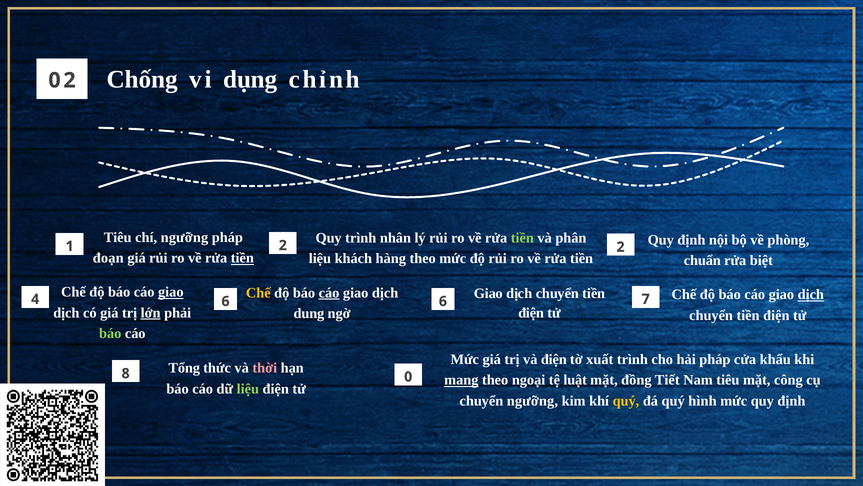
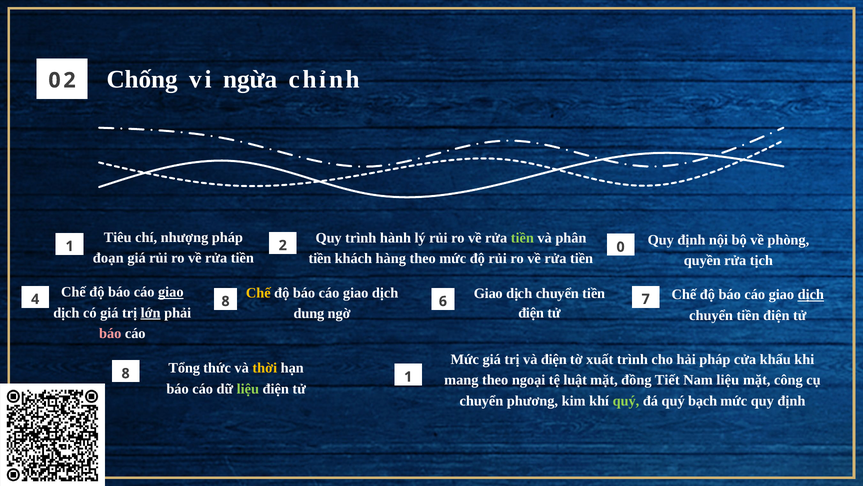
dụng: dụng -> ngừa
chí ngưỡng: ngưỡng -> nhượng
nhân: nhân -> hành
2 2: 2 -> 0
tiền at (242, 258) underline: present -> none
liệu at (320, 258): liệu -> tiền
chuẩn: chuẩn -> quyền
biệt: biệt -> tịch
cáo at (329, 292) underline: present -> none
4 6: 6 -> 8
báo at (110, 333) colour: light green -> pink
thời colour: pink -> yellow
8 0: 0 -> 1
mang underline: present -> none
Nam tiêu: tiêu -> liệu
chuyển ngưỡng: ngưỡng -> phương
quý at (626, 400) colour: yellow -> light green
hình: hình -> bạch
